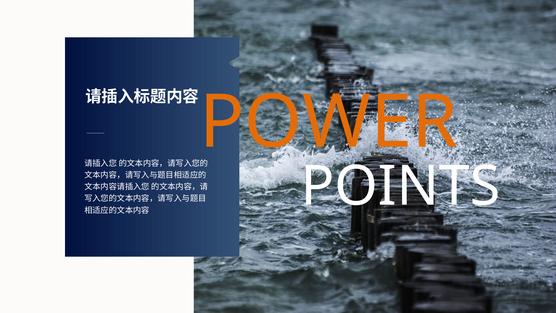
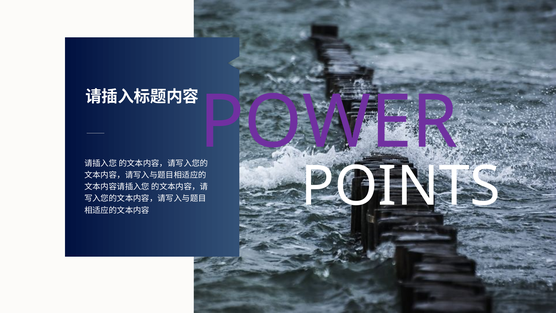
POWER colour: orange -> purple
